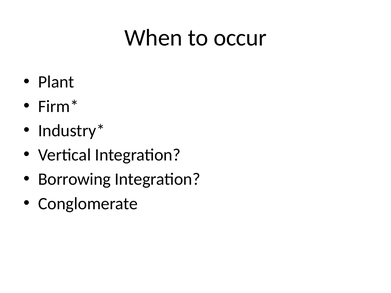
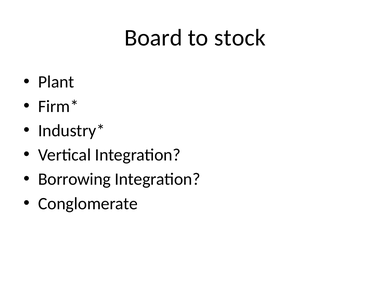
When: When -> Board
occur: occur -> stock
